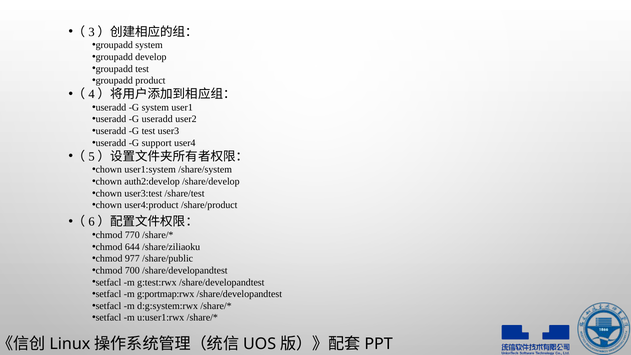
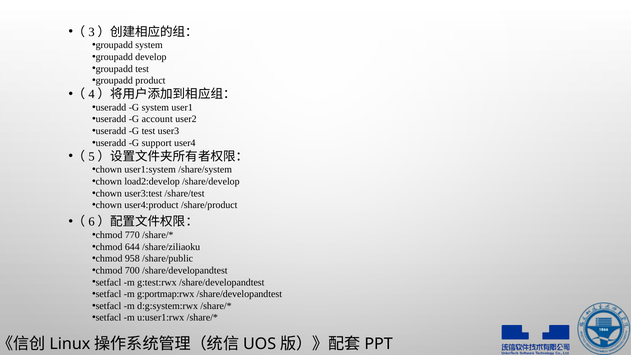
G useradd: useradd -> account
auth2:develop: auth2:develop -> load2:develop
977: 977 -> 958
